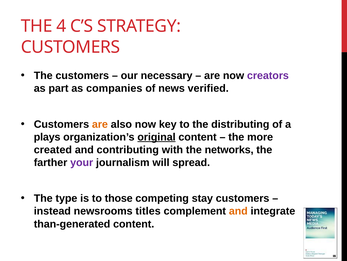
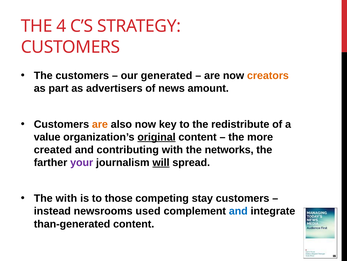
necessary: necessary -> generated
creators colour: purple -> orange
companies: companies -> advertisers
verified: verified -> amount
distributing: distributing -> redistribute
plays: plays -> value
will underline: none -> present
The type: type -> with
titles: titles -> used
and at (238, 211) colour: orange -> blue
